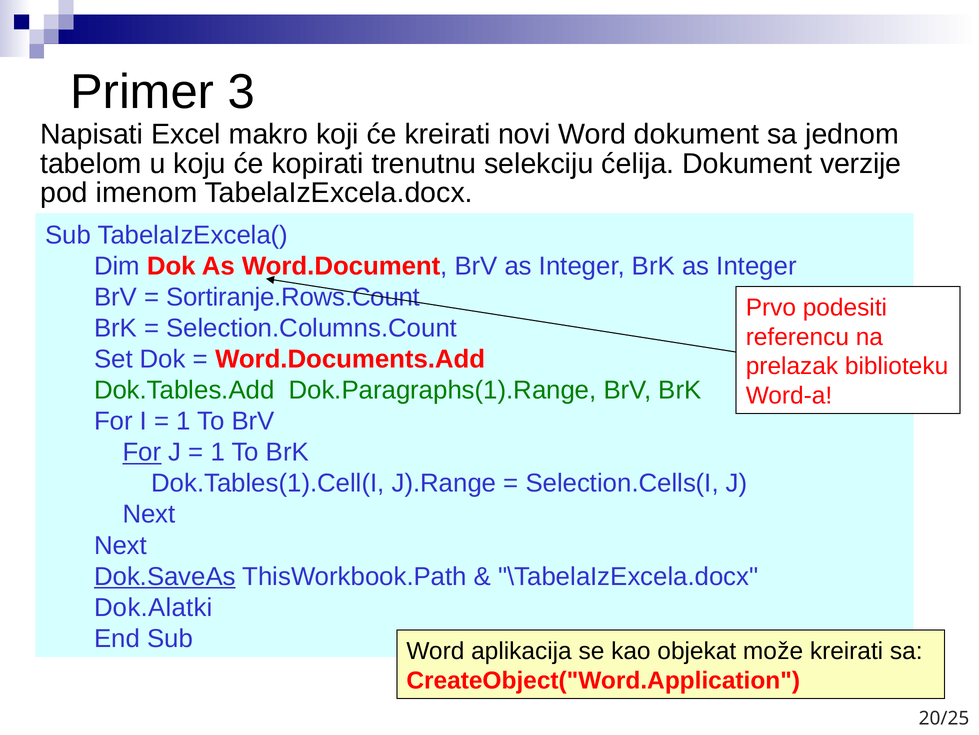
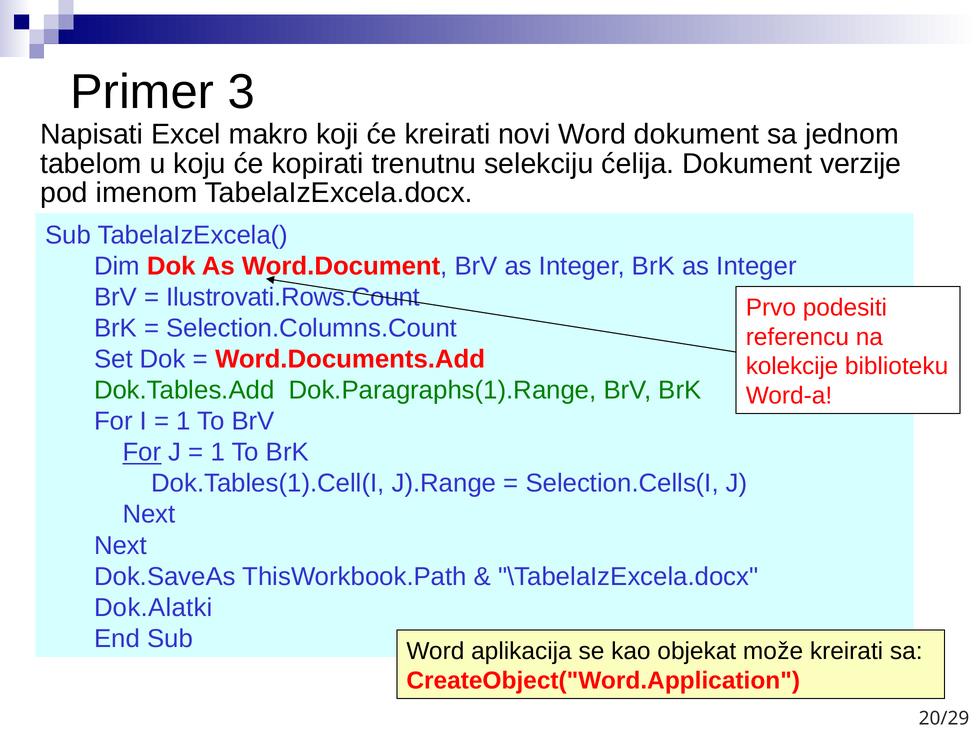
Sortiranje.Rows.Count: Sortiranje.Rows.Count -> Ilustrovati.Rows.Count
prelazak: prelazak -> kolekcije
Dok.SaveAs underline: present -> none
20/25: 20/25 -> 20/29
